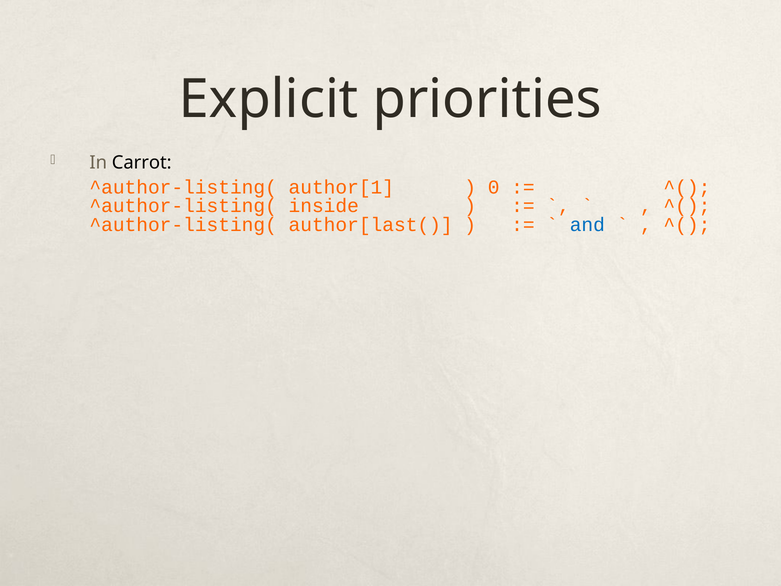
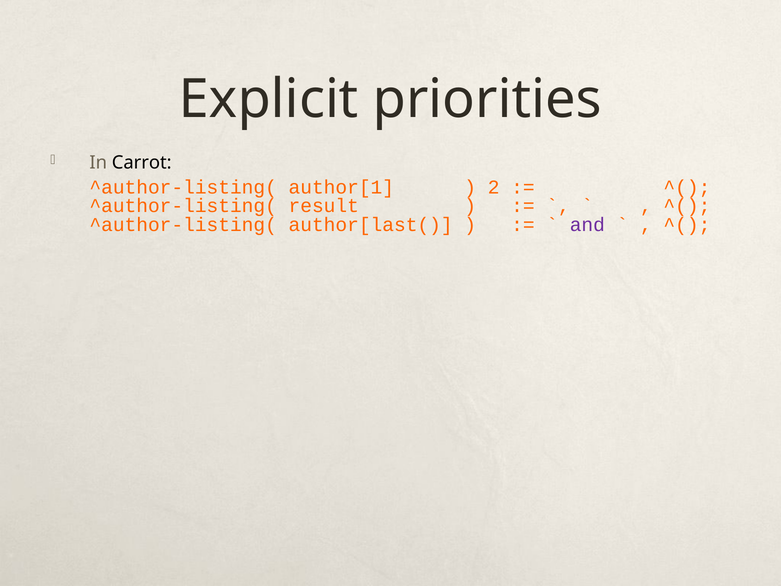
0: 0 -> 2
inside: inside -> result
and colour: blue -> purple
